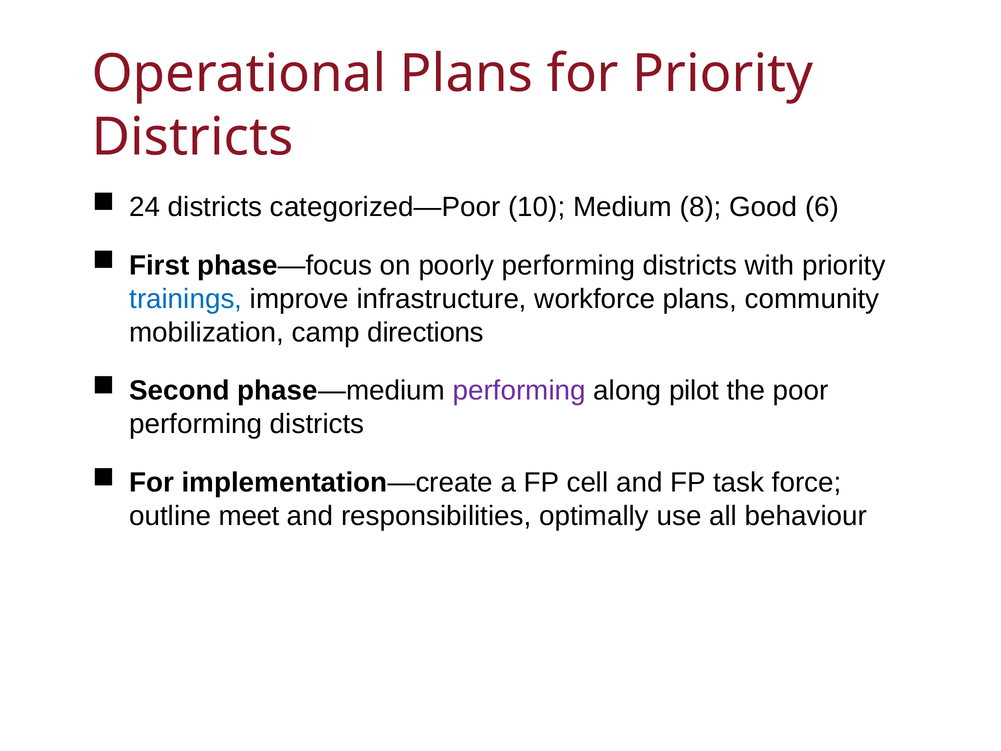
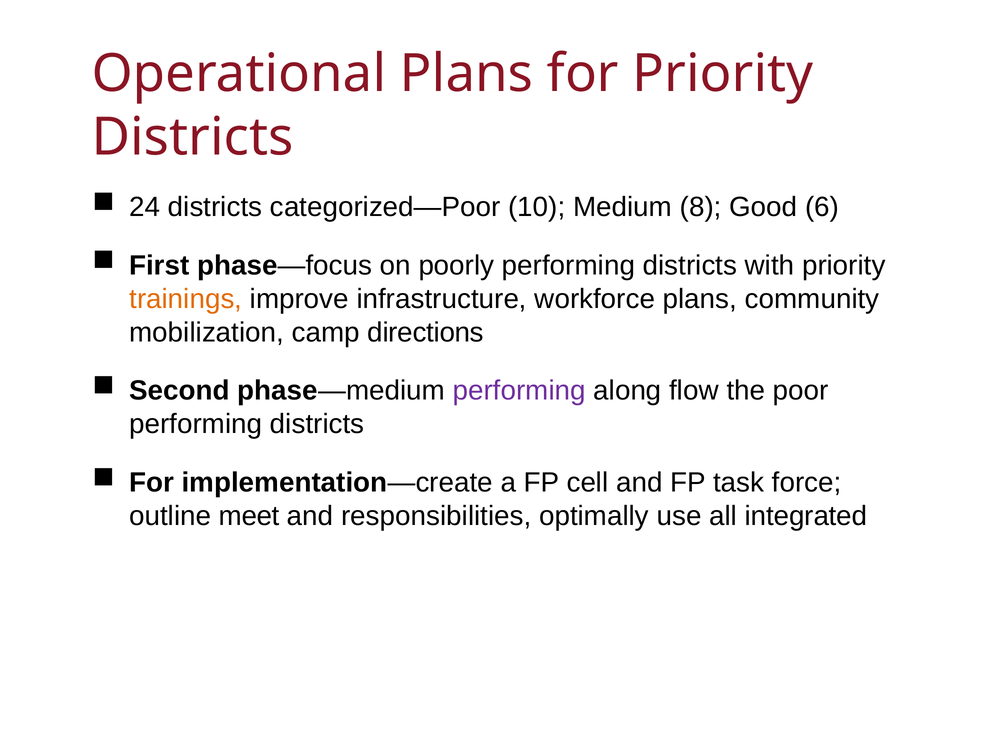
trainings colour: blue -> orange
pilot: pilot -> flow
behaviour: behaviour -> integrated
